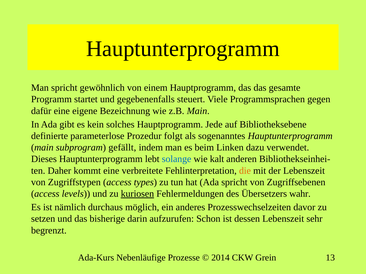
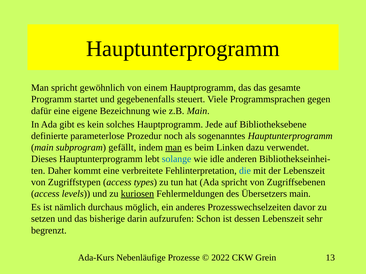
folgt: folgt -> noch
man at (174, 148) underline: none -> present
kalt: kalt -> idle
die colour: orange -> blue
Übersetzers wahr: wahr -> main
2014: 2014 -> 2022
